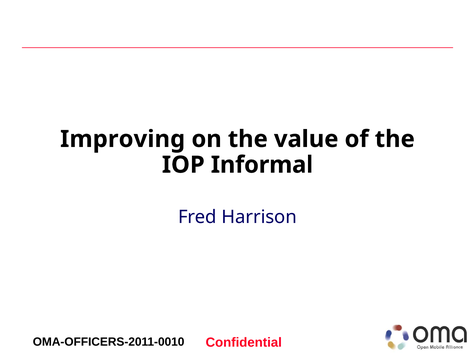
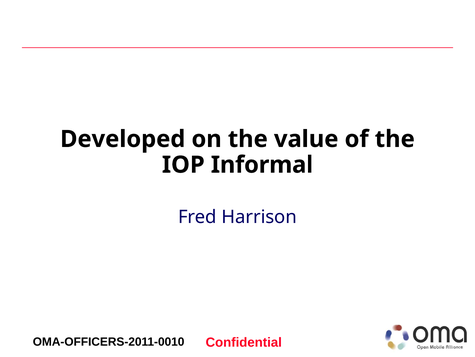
Improving: Improving -> Developed
